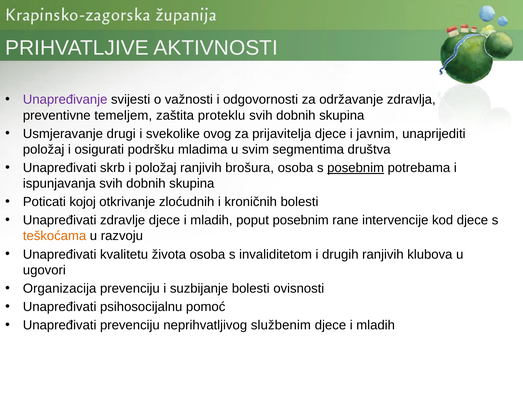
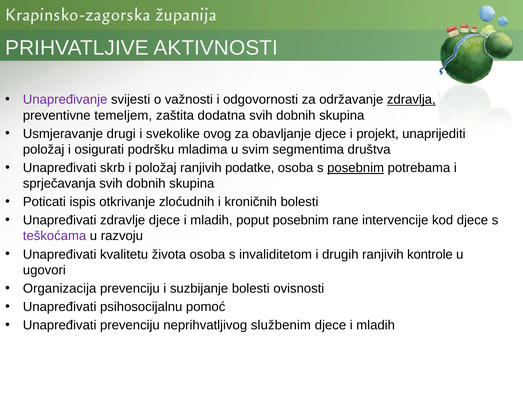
zdravlja underline: none -> present
proteklu: proteklu -> dodatna
prijavitelja: prijavitelja -> obavljanje
javnim: javnim -> projekt
brošura: brošura -> podatke
ispunjavanja: ispunjavanja -> sprječavanja
kojoj: kojoj -> ispis
teškoćama colour: orange -> purple
klubova: klubova -> kontrole
